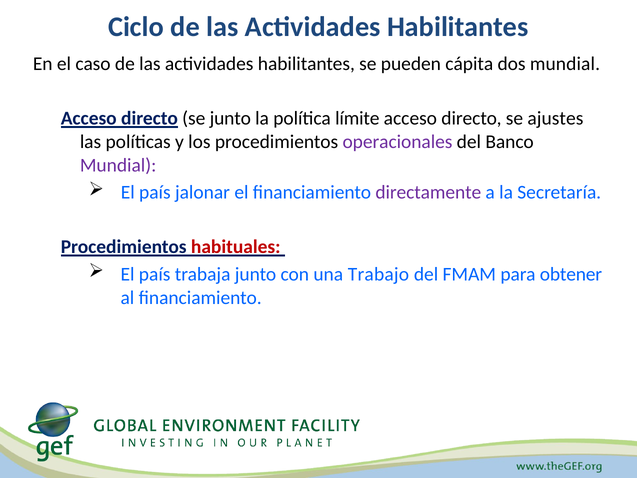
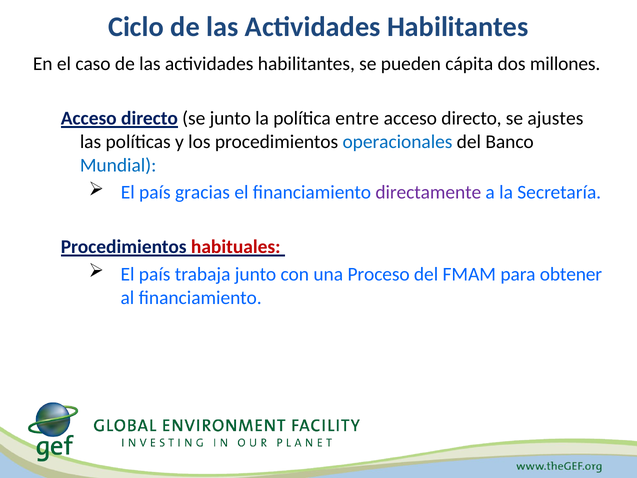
dos mundial: mundial -> millones
límite: límite -> entre
operacionales colour: purple -> blue
Mundial at (118, 165) colour: purple -> blue
jalonar: jalonar -> gracias
Trabajo: Trabajo -> Proceso
